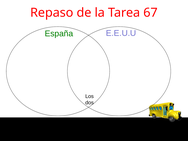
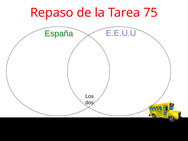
67: 67 -> 75
